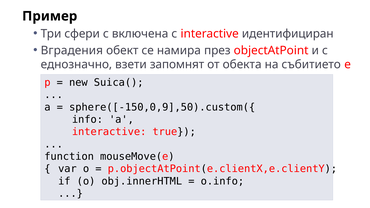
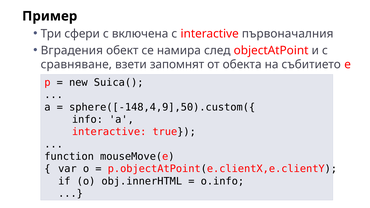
идентифициран: идентифициран -> първоначалния
през: през -> след
еднозначно: еднозначно -> сравняване
sphere([-150,0,9],50).custom({: sphere([-150,0,9],50).custom({ -> sphere([-148,4,9],50).custom({
